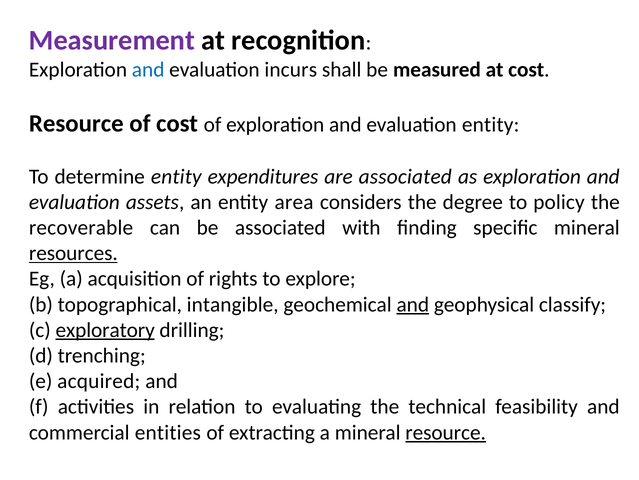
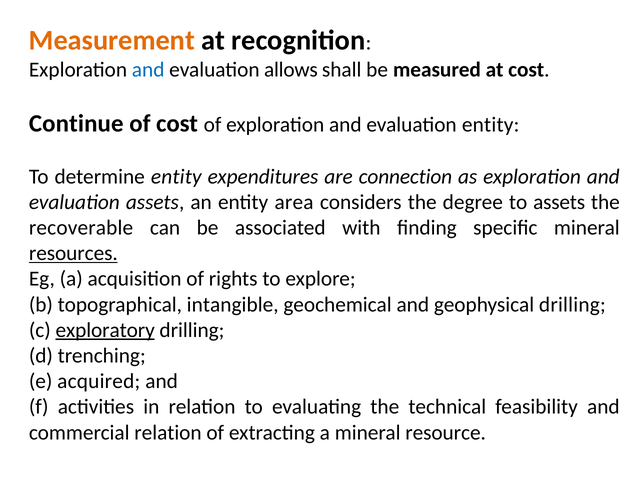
Measurement colour: purple -> orange
incurs: incurs -> allows
Resource at (76, 123): Resource -> Continue
are associated: associated -> connection
to policy: policy -> assets
and at (413, 304) underline: present -> none
geophysical classify: classify -> drilling
commercial entities: entities -> relation
resource at (446, 432) underline: present -> none
